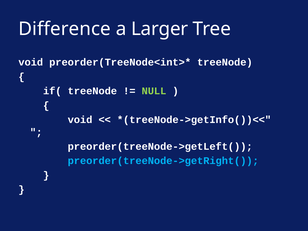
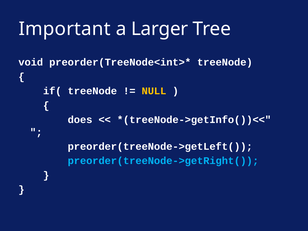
Difference: Difference -> Important
NULL colour: light green -> yellow
void at (80, 120): void -> does
